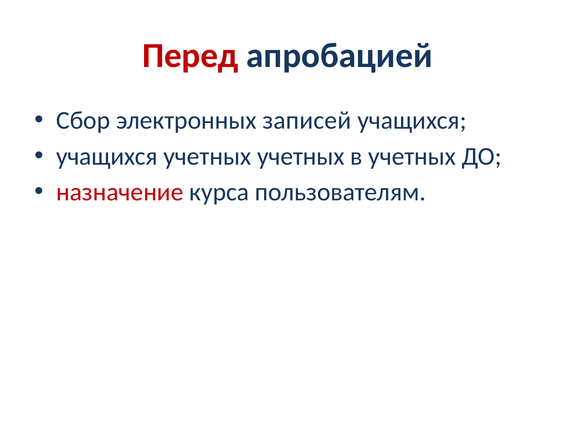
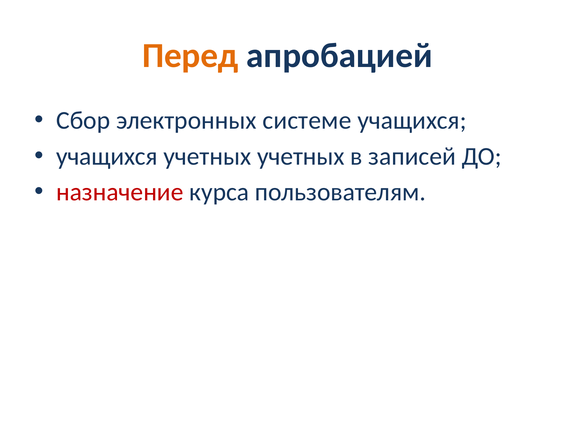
Перед colour: red -> orange
записей: записей -> системе
в учетных: учетных -> записей
